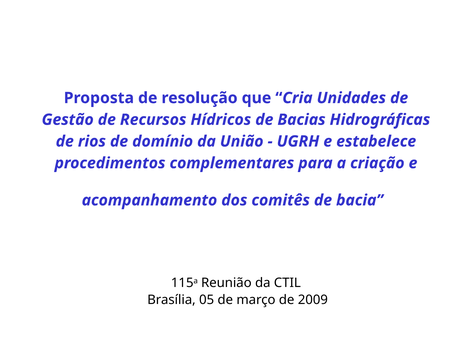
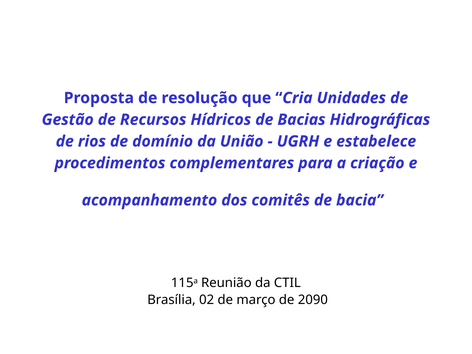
05: 05 -> 02
2009: 2009 -> 2090
